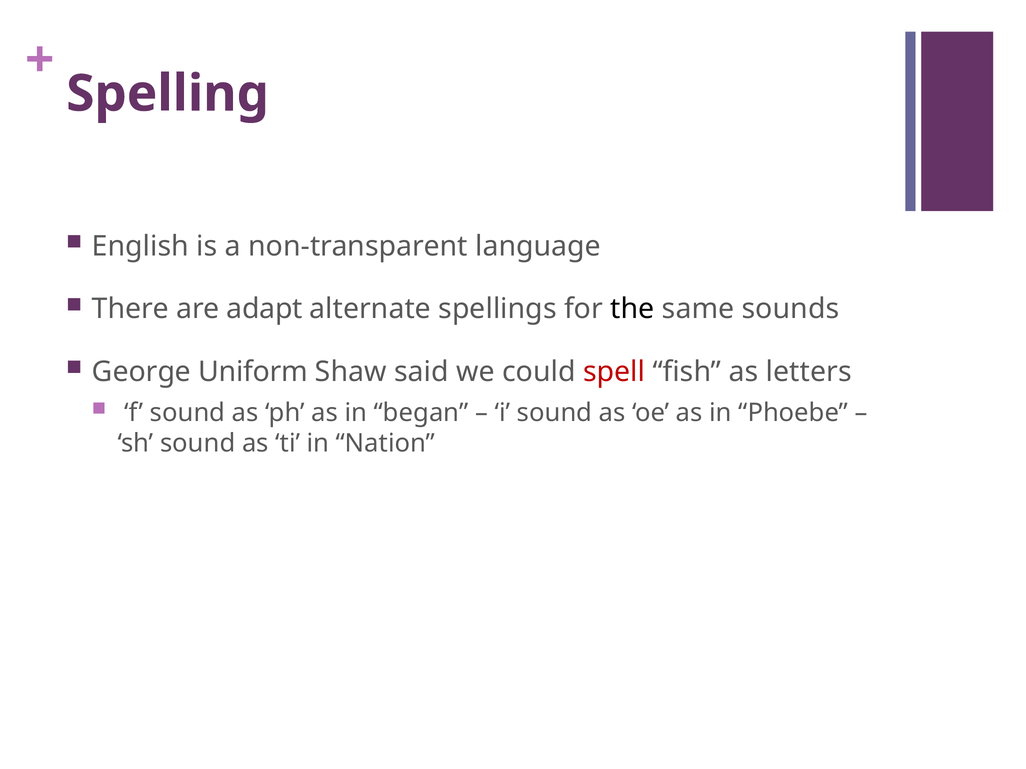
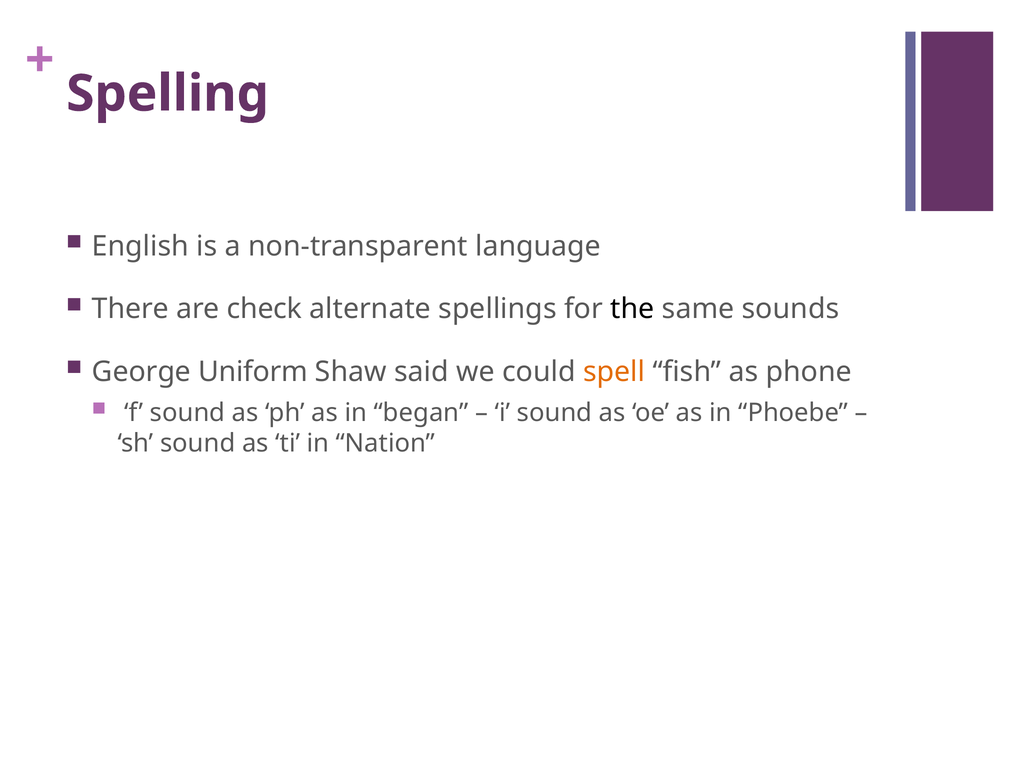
adapt: adapt -> check
spell colour: red -> orange
letters: letters -> phone
